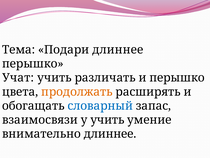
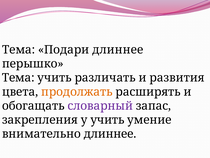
Учат at (18, 78): Учат -> Тема
и перышко: перышко -> развития
словарный colour: blue -> purple
взаимосвязи: взаимосвязи -> закрепления
